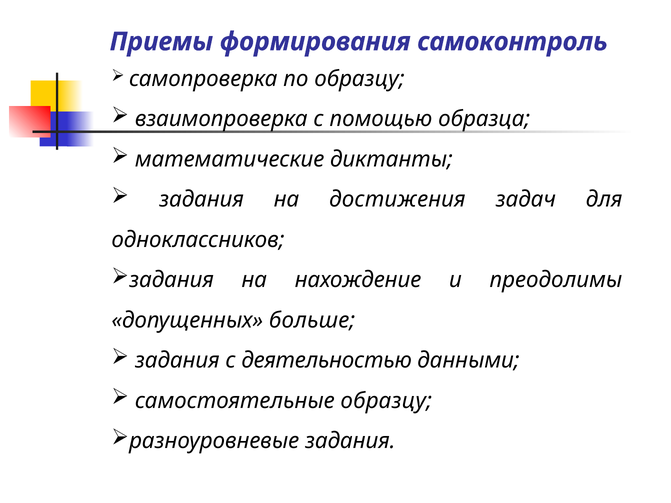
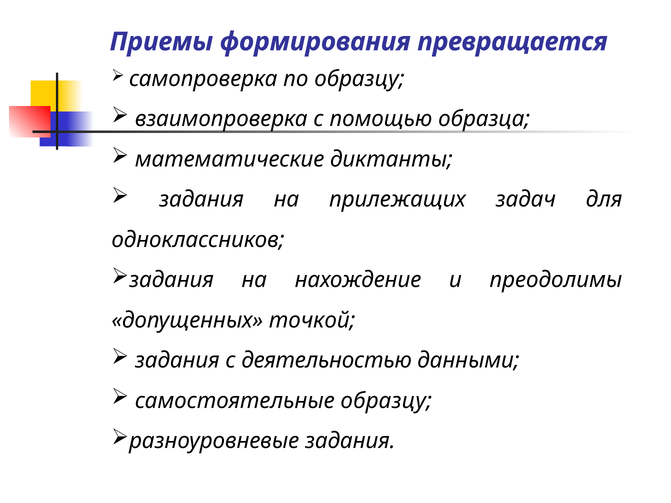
самоконтроль: самоконтроль -> превращается
достижения: достижения -> прилежащих
больше: больше -> точкой
